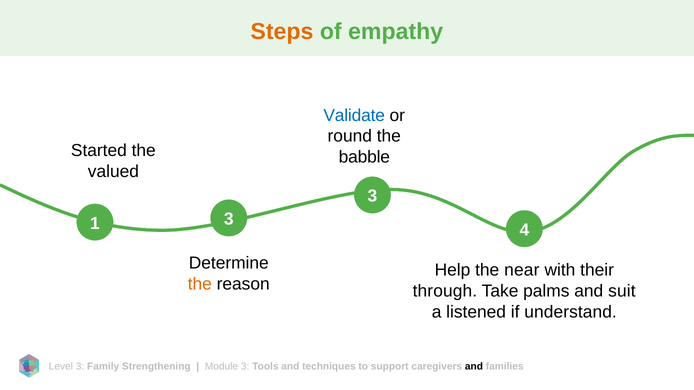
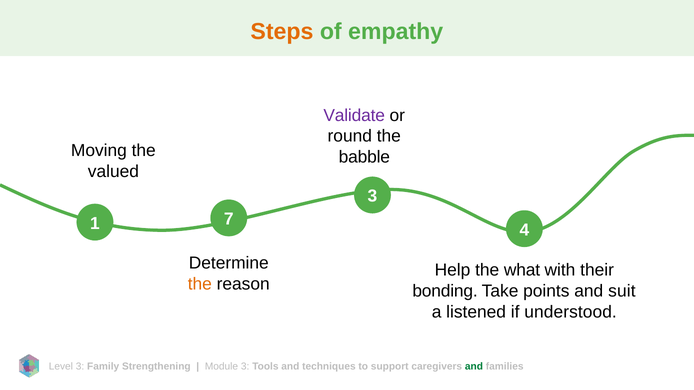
Validate colour: blue -> purple
Started: Started -> Moving
1 3: 3 -> 7
near: near -> what
through: through -> bonding
palms: palms -> points
understand: understand -> understood
and at (474, 367) colour: black -> green
